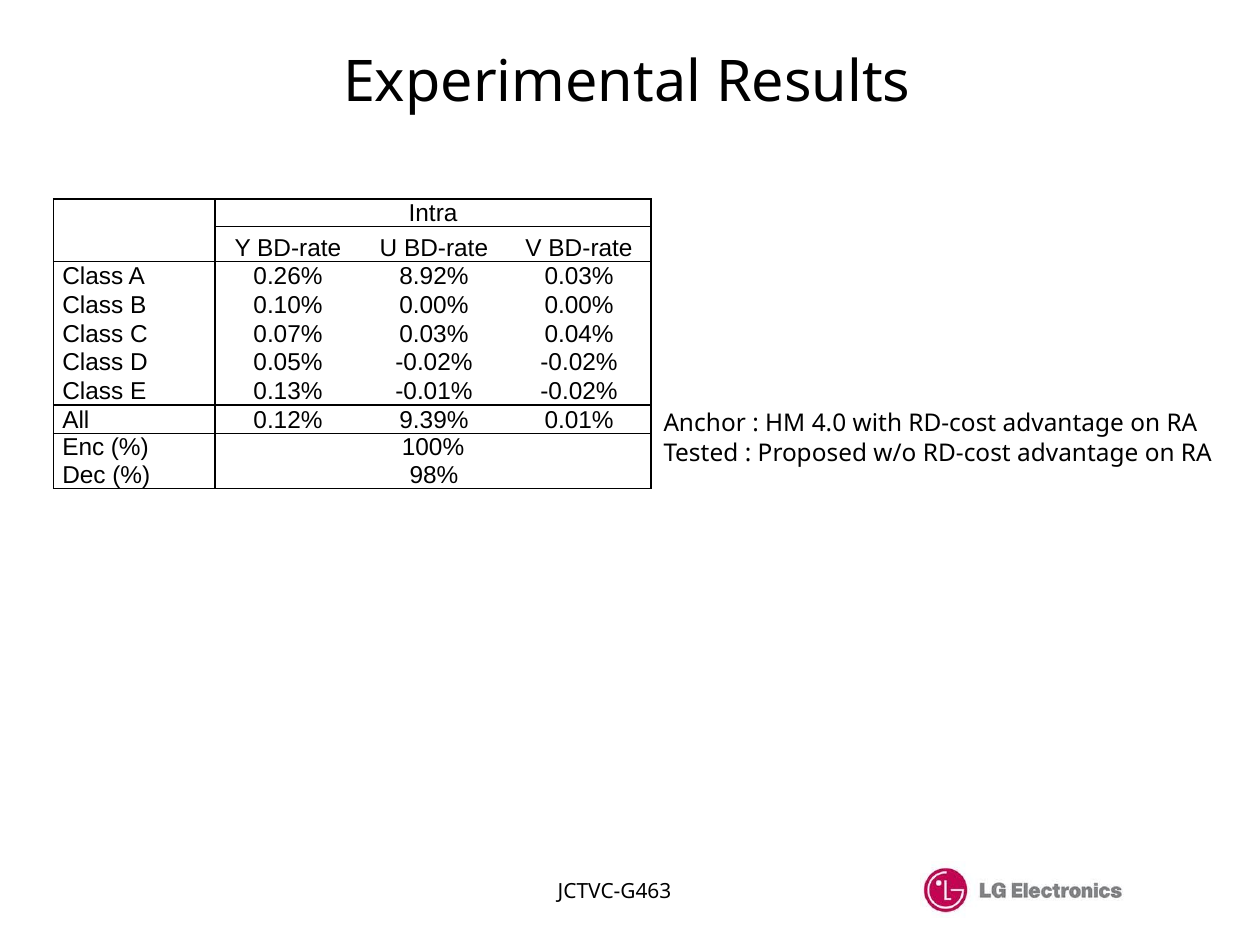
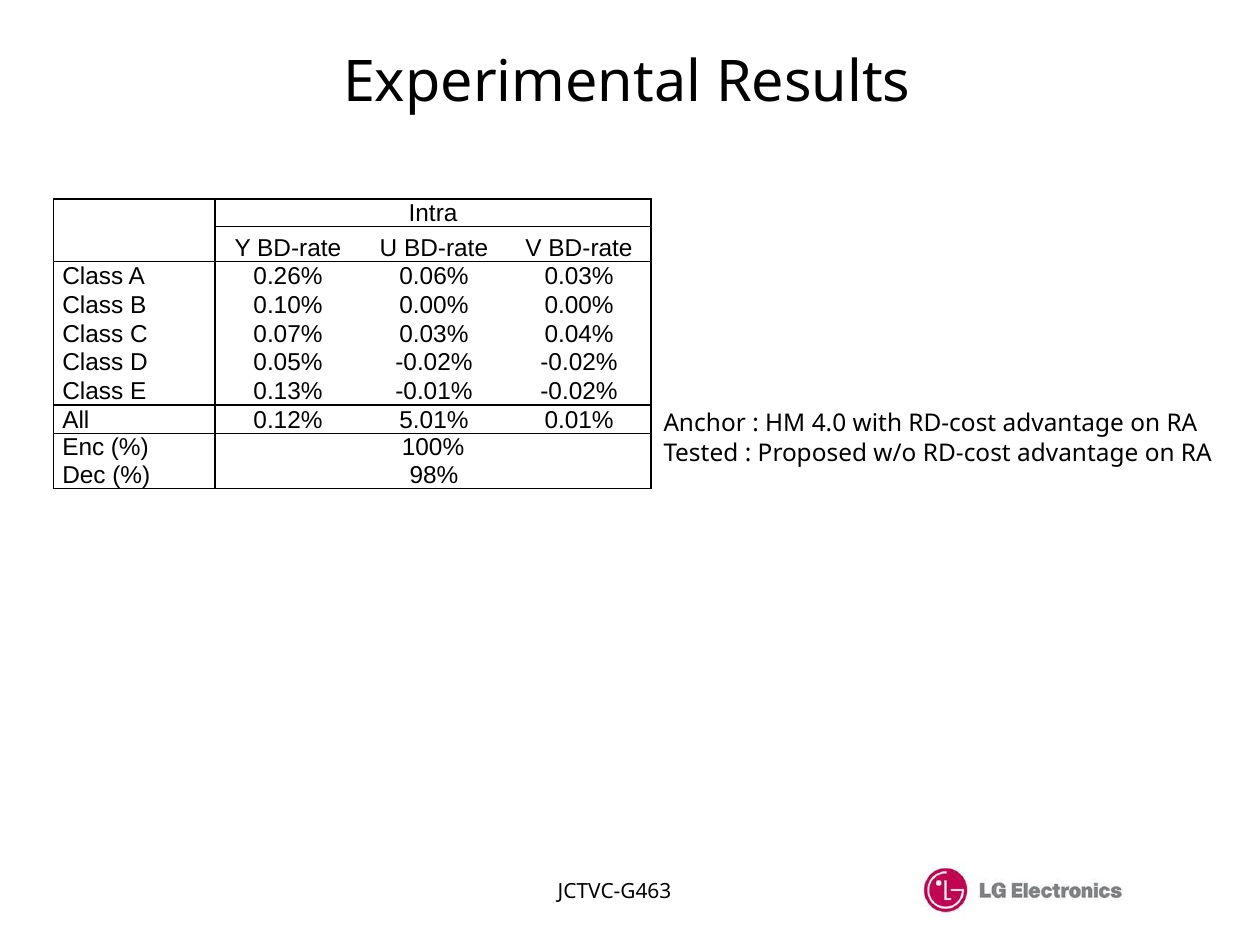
8.92%: 8.92% -> 0.06%
9.39%: 9.39% -> 5.01%
